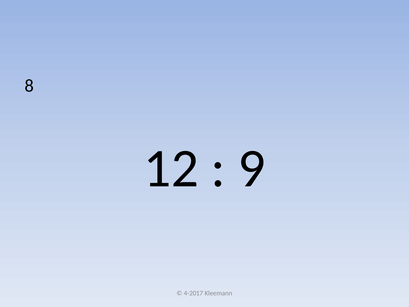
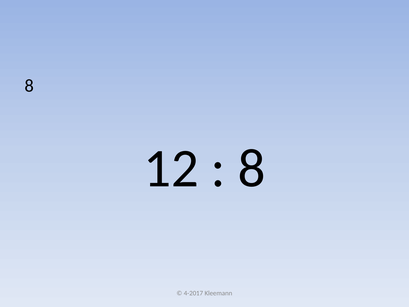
9 at (252, 168): 9 -> 8
